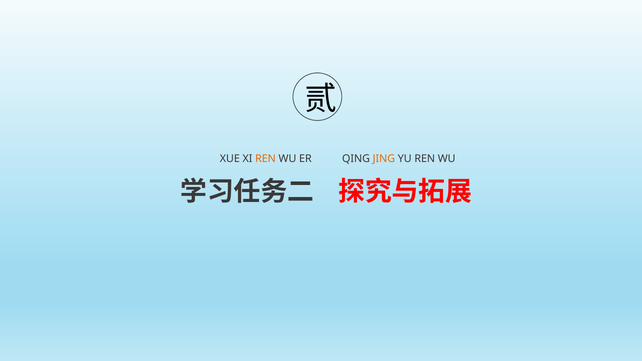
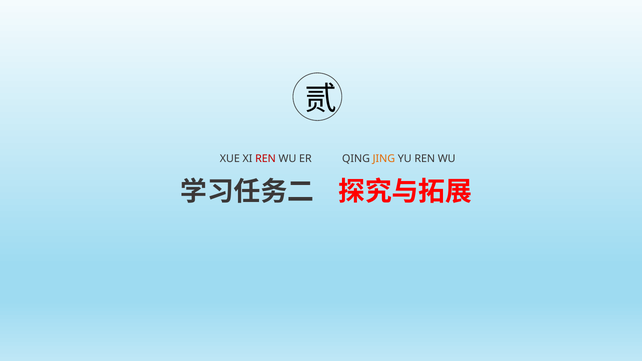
REN at (266, 159) colour: orange -> red
